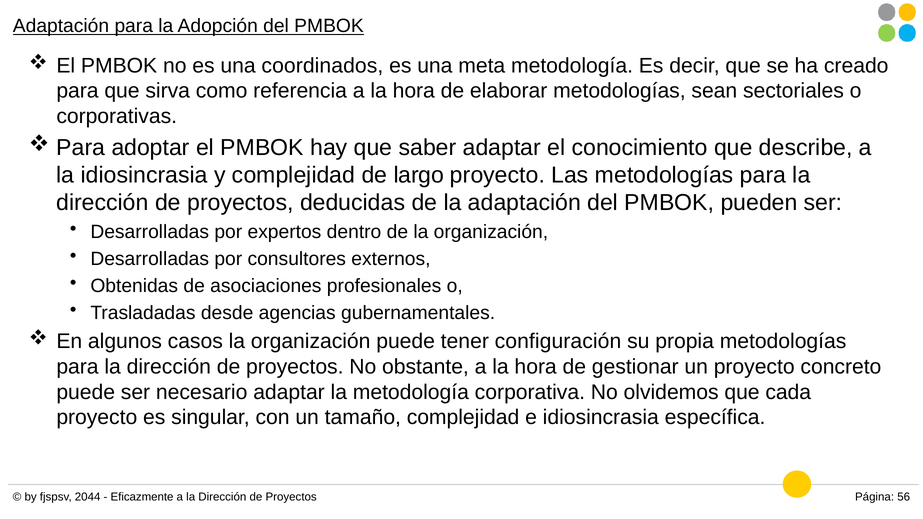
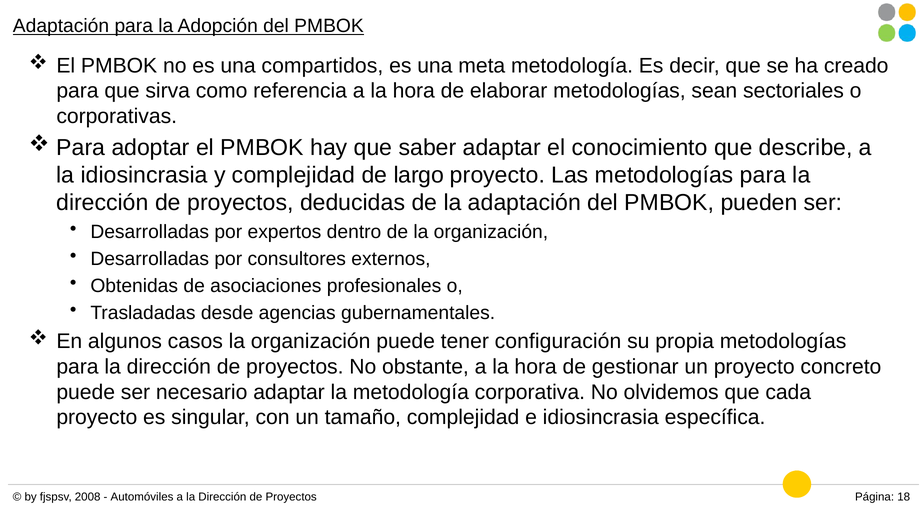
coordinados: coordinados -> compartidos
2044: 2044 -> 2008
Eficazmente: Eficazmente -> Automóviles
56: 56 -> 18
